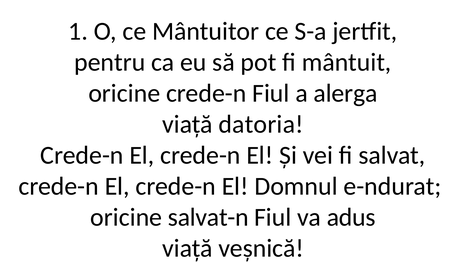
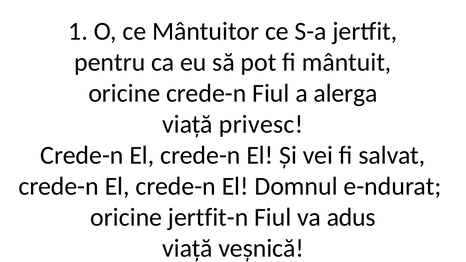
datoria: datoria -> privesc
salvat-n: salvat-n -> jertfit-n
